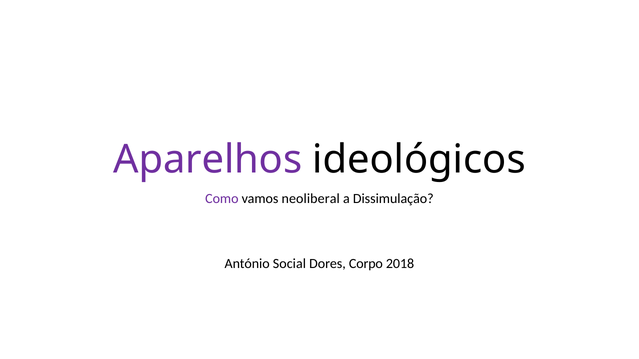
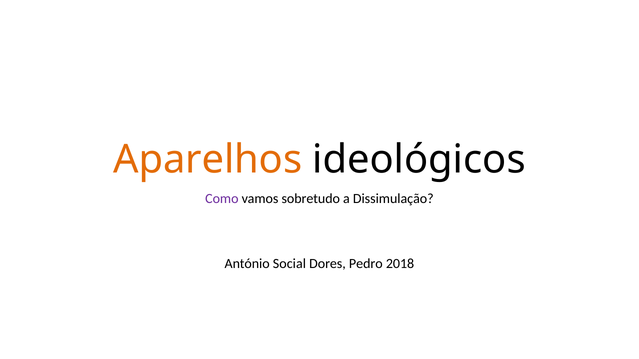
Aparelhos colour: purple -> orange
neoliberal: neoliberal -> sobretudo
Corpo: Corpo -> Pedro
